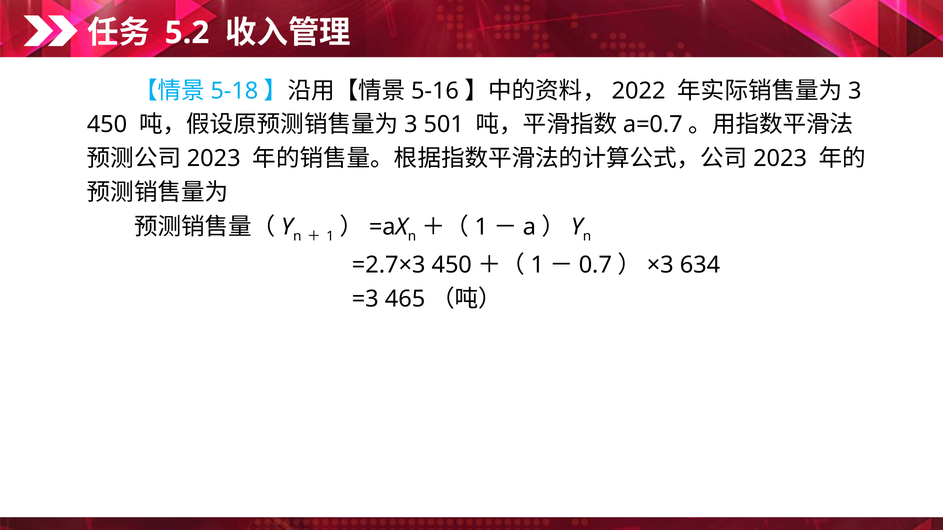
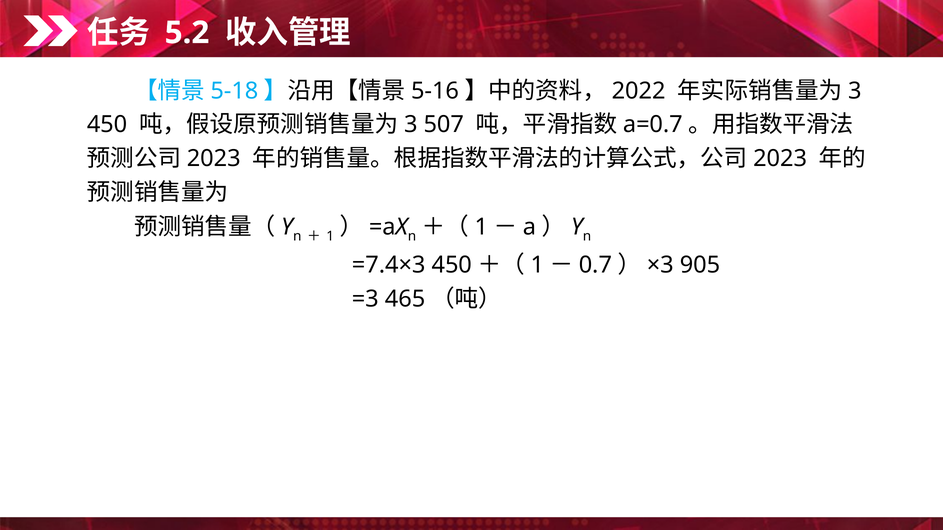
501: 501 -> 507
=2.7×3: =2.7×3 -> =7.4×3
634: 634 -> 905
